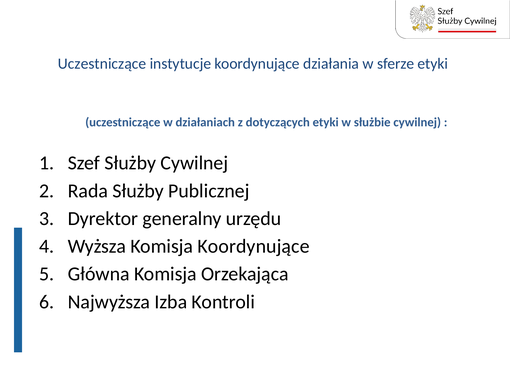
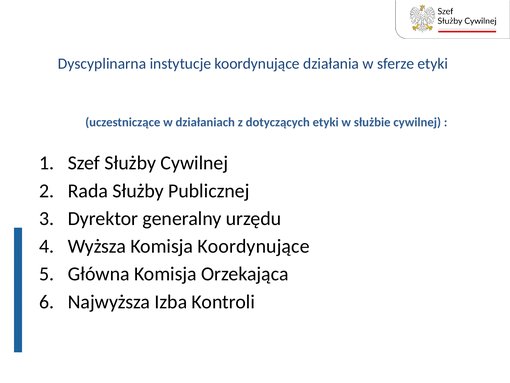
Uczestniczące at (102, 64): Uczestniczące -> Dyscyplinarna
